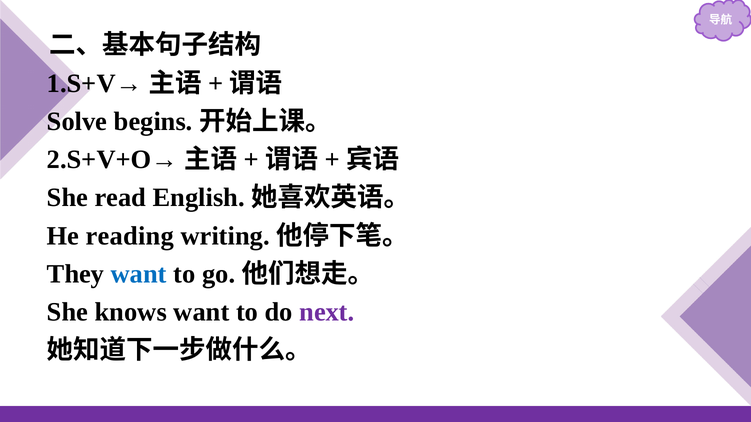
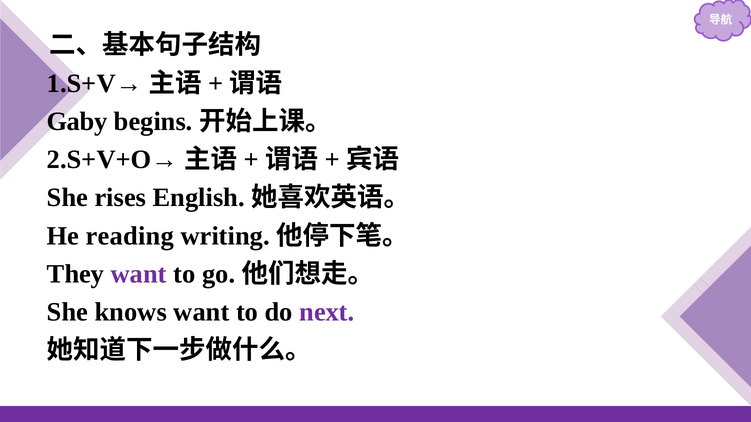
Solve: Solve -> Gaby
read: read -> rises
want at (139, 274) colour: blue -> purple
